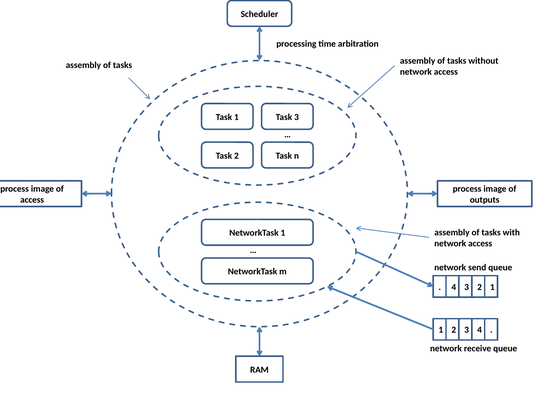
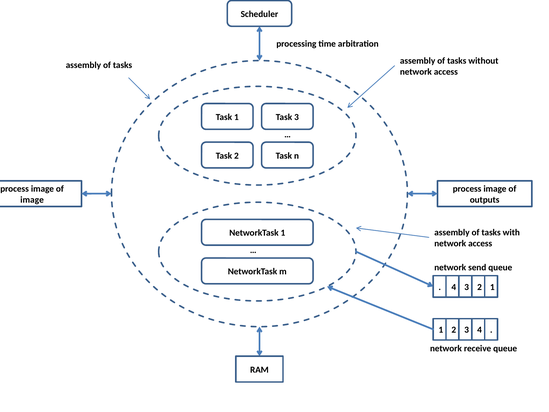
access at (32, 200): access -> image
